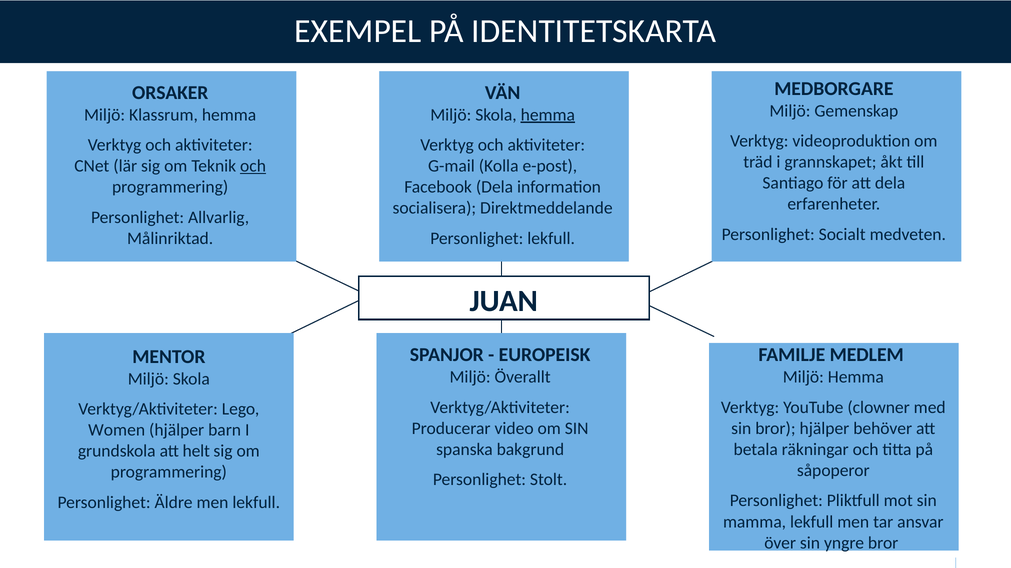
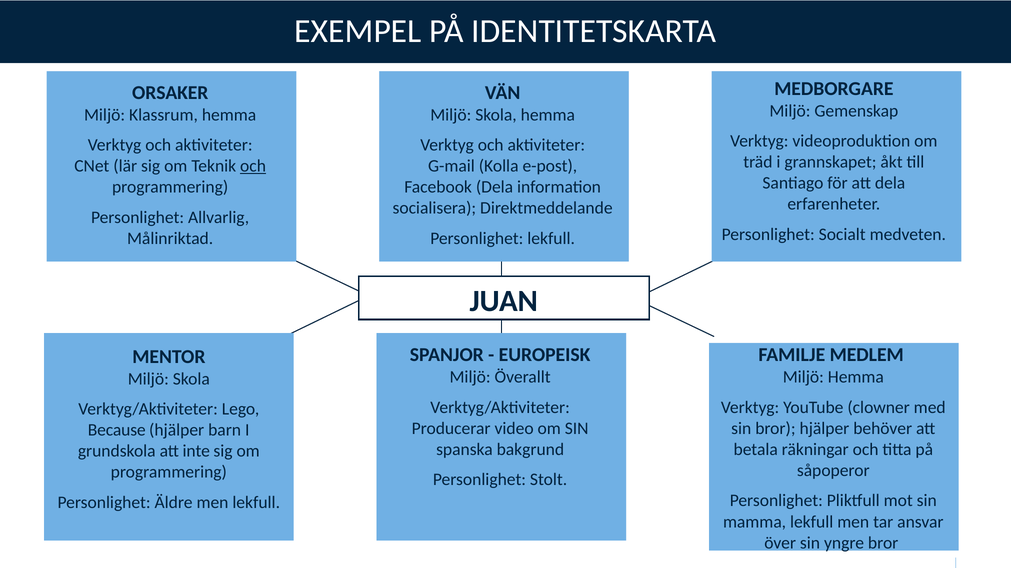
hemma at (548, 115) underline: present -> none
Women: Women -> Because
helt: helt -> inte
